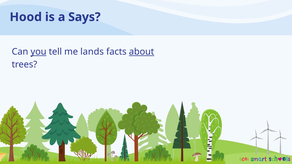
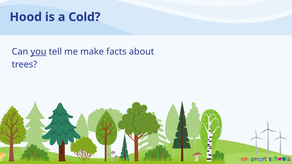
Says: Says -> Cold
lands: lands -> make
about underline: present -> none
